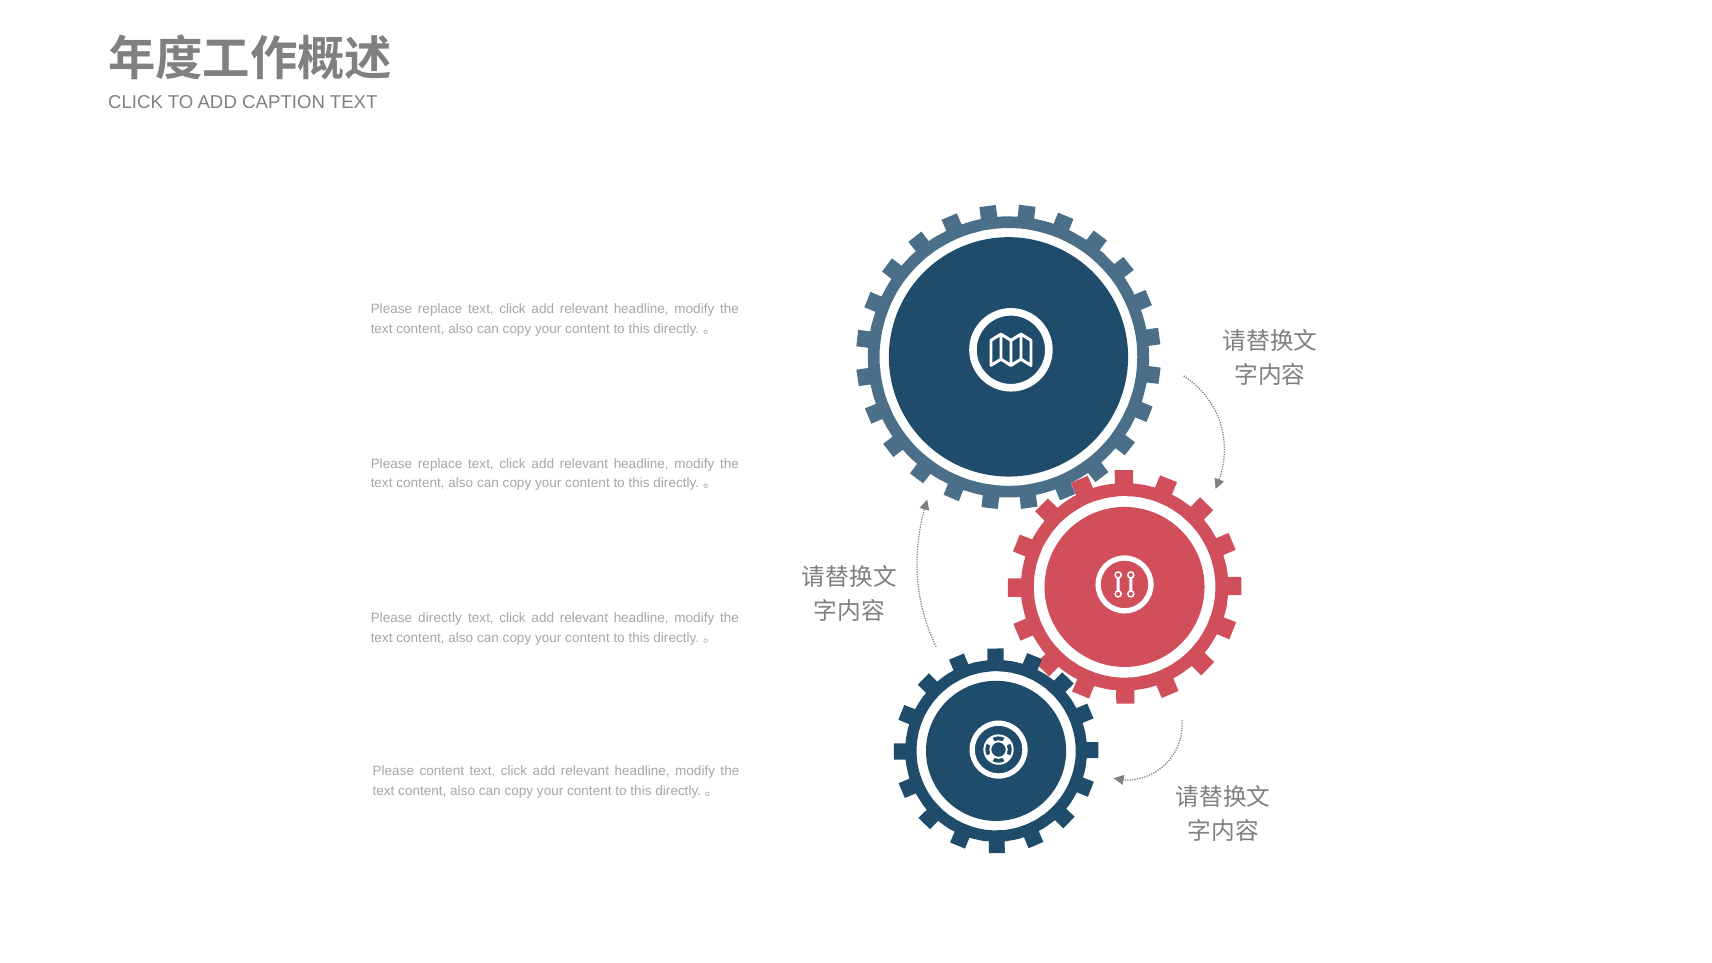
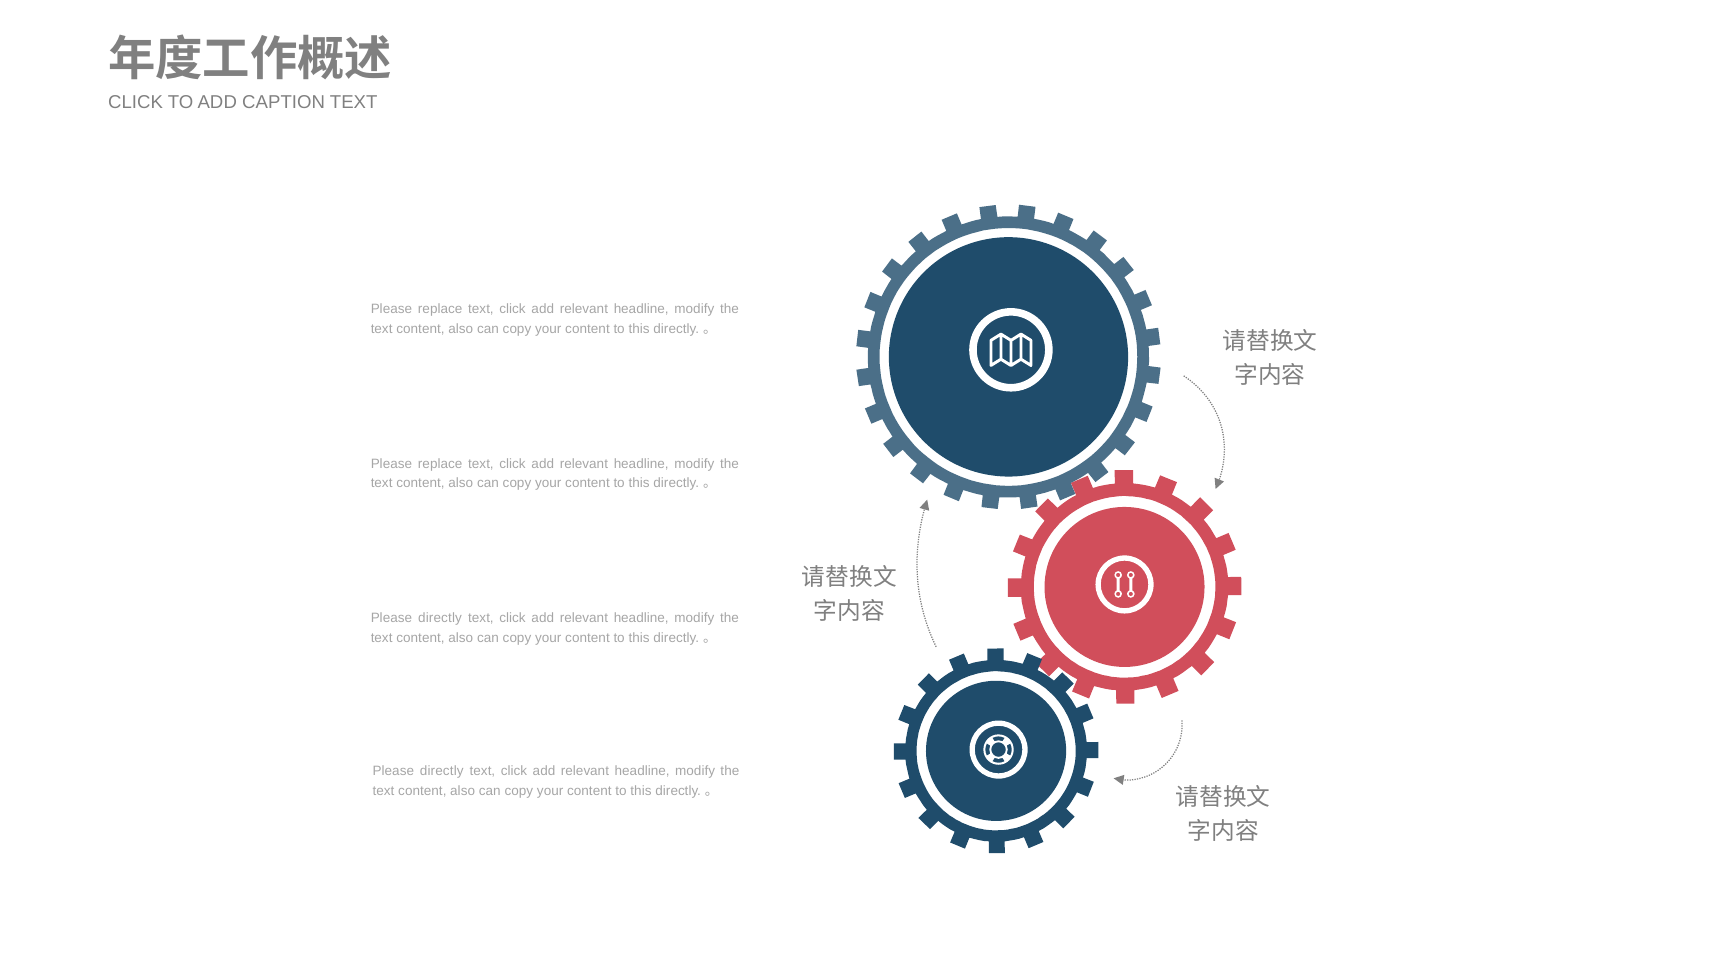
content at (442, 771): content -> directly
